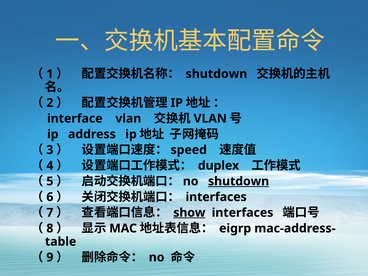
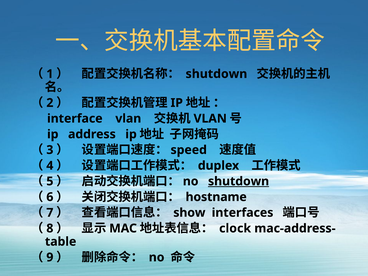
interfaces at (216, 197): interfaces -> hostname
show underline: present -> none
eigrp: eigrp -> clock
